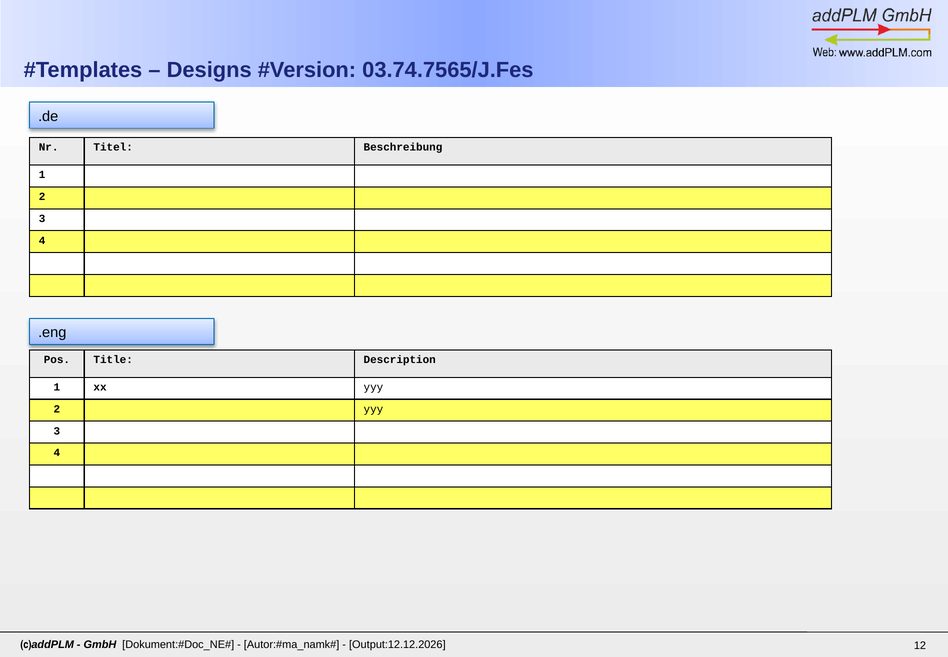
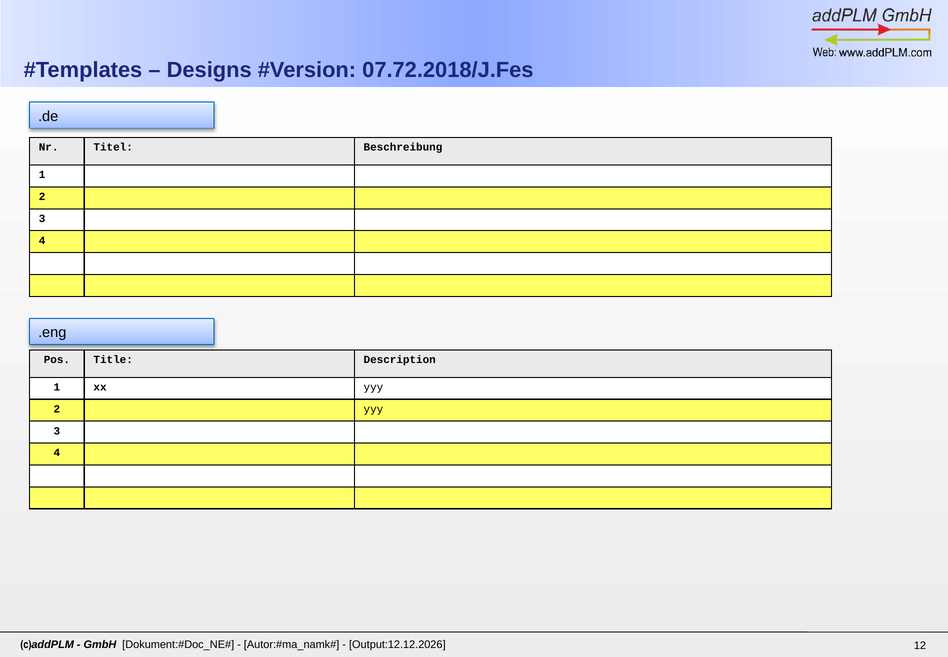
03.74.7565/J.Fes: 03.74.7565/J.Fes -> 07.72.2018/J.Fes
